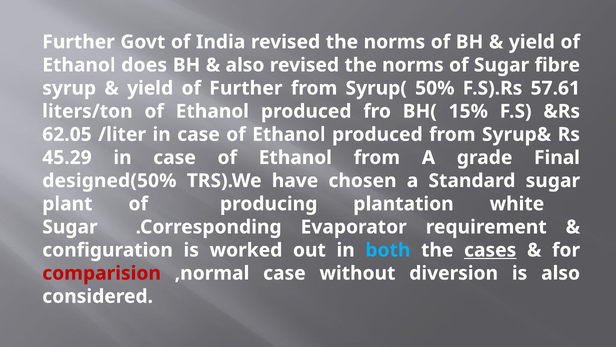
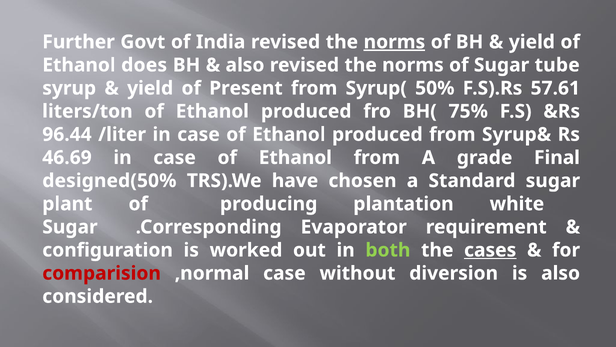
norms at (394, 42) underline: none -> present
fibre: fibre -> tube
of Further: Further -> Present
15%: 15% -> 75%
62.05: 62.05 -> 96.44
45.29: 45.29 -> 46.69
both colour: light blue -> light green
